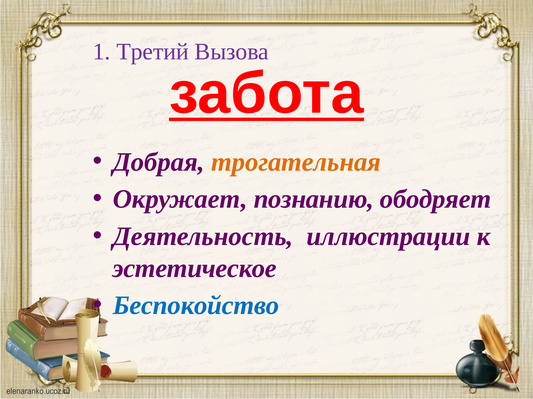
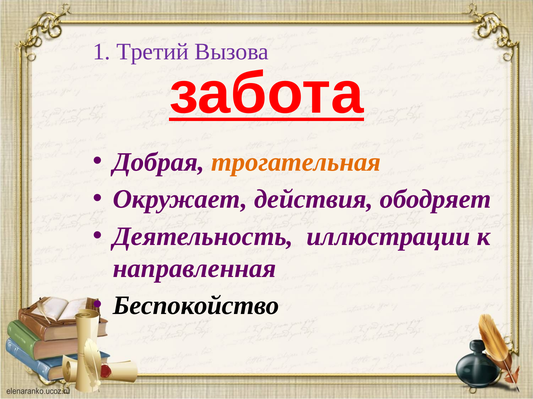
познанию: познанию -> действия
эстетическое: эстетическое -> направленная
Беспокойство colour: blue -> black
